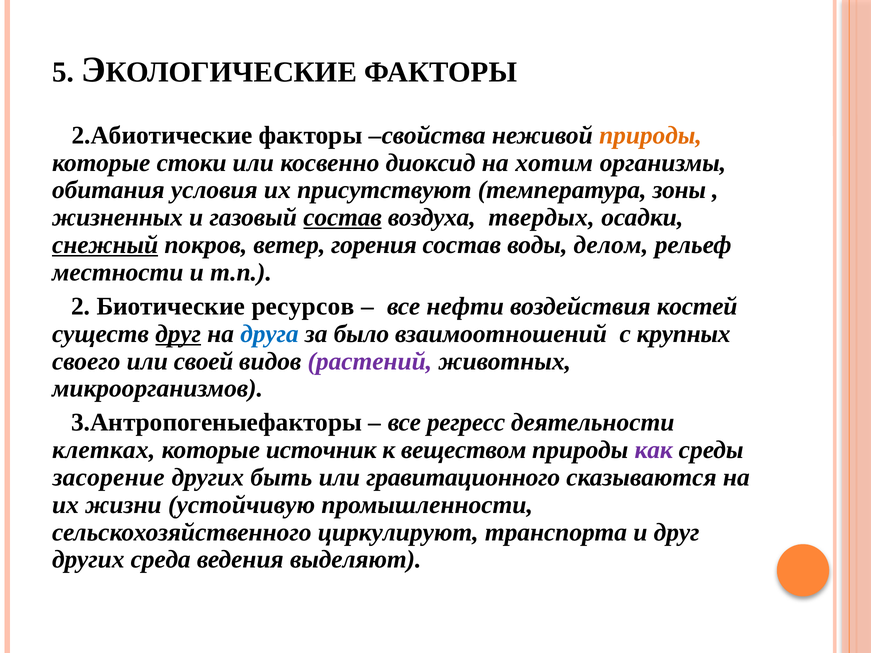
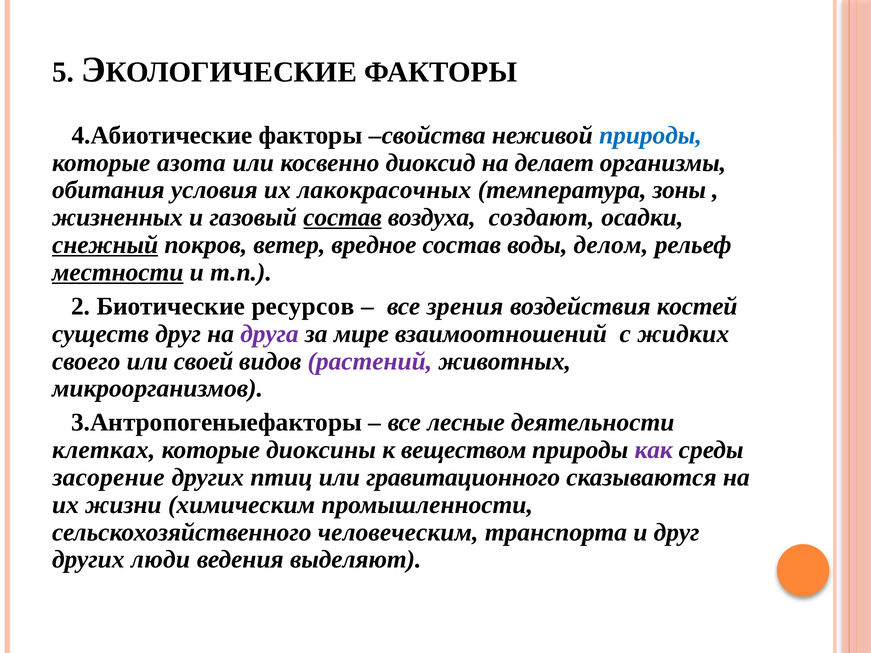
2.Абиотические: 2.Абиотические -> 4.Абиотические
природы at (650, 135) colour: orange -> blue
стоки: стоки -> азота
хотим: хотим -> делает
присутствуют: присутствуют -> лакокрасочных
твердых: твердых -> создают
горения: горения -> вредное
местности underline: none -> present
нефти: нефти -> зрения
друг at (178, 334) underline: present -> none
друга colour: blue -> purple
было: было -> мире
крупных: крупных -> жидких
регресс: регресс -> лесные
источник: источник -> диоксины
быть: быть -> птиц
устойчивую: устойчивую -> химическим
циркулируют: циркулируют -> человеческим
среда: среда -> люди
